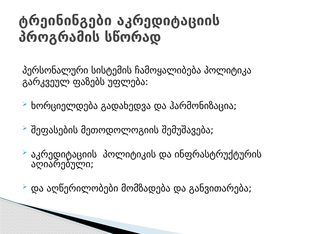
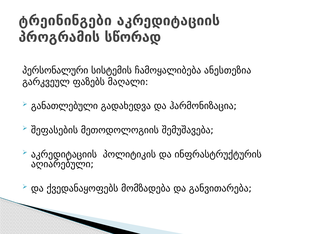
პოლიტიკა: პოლიტიკა -> ანესთეზია
უფლება: უფლება -> მაღალი
ხორციელდება: ხორციელდება -> განათლებული
აღწერილობები: აღწერილობები -> ქვედანაყოფებს
